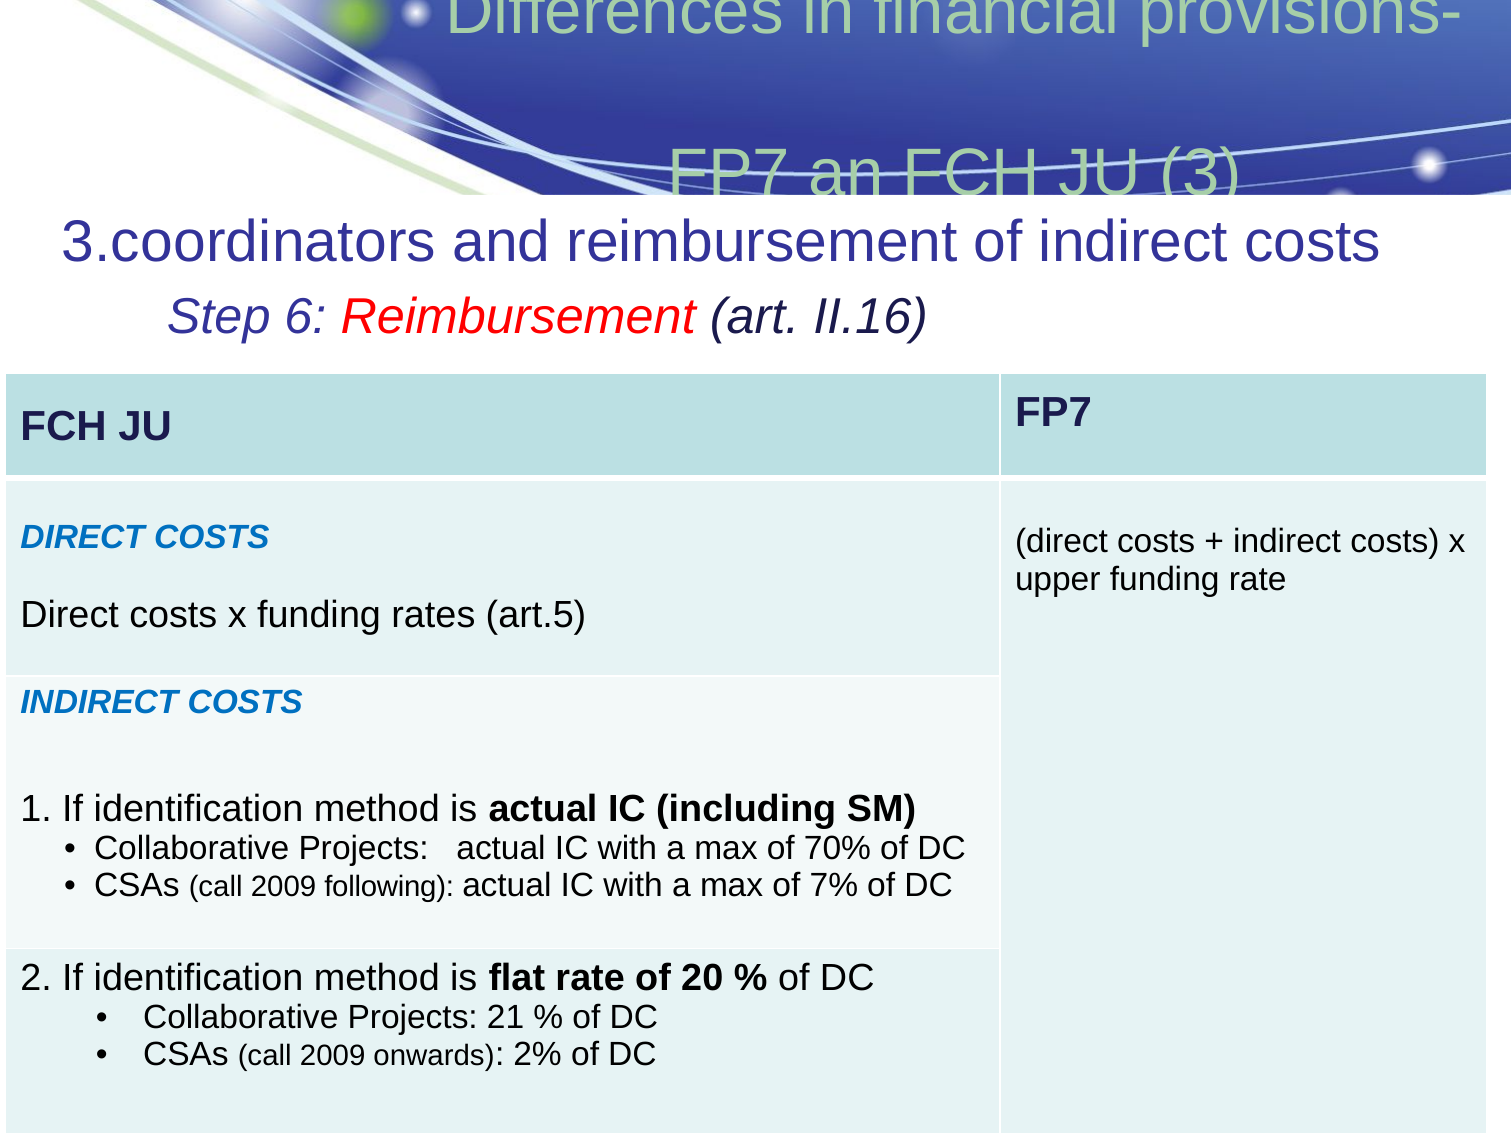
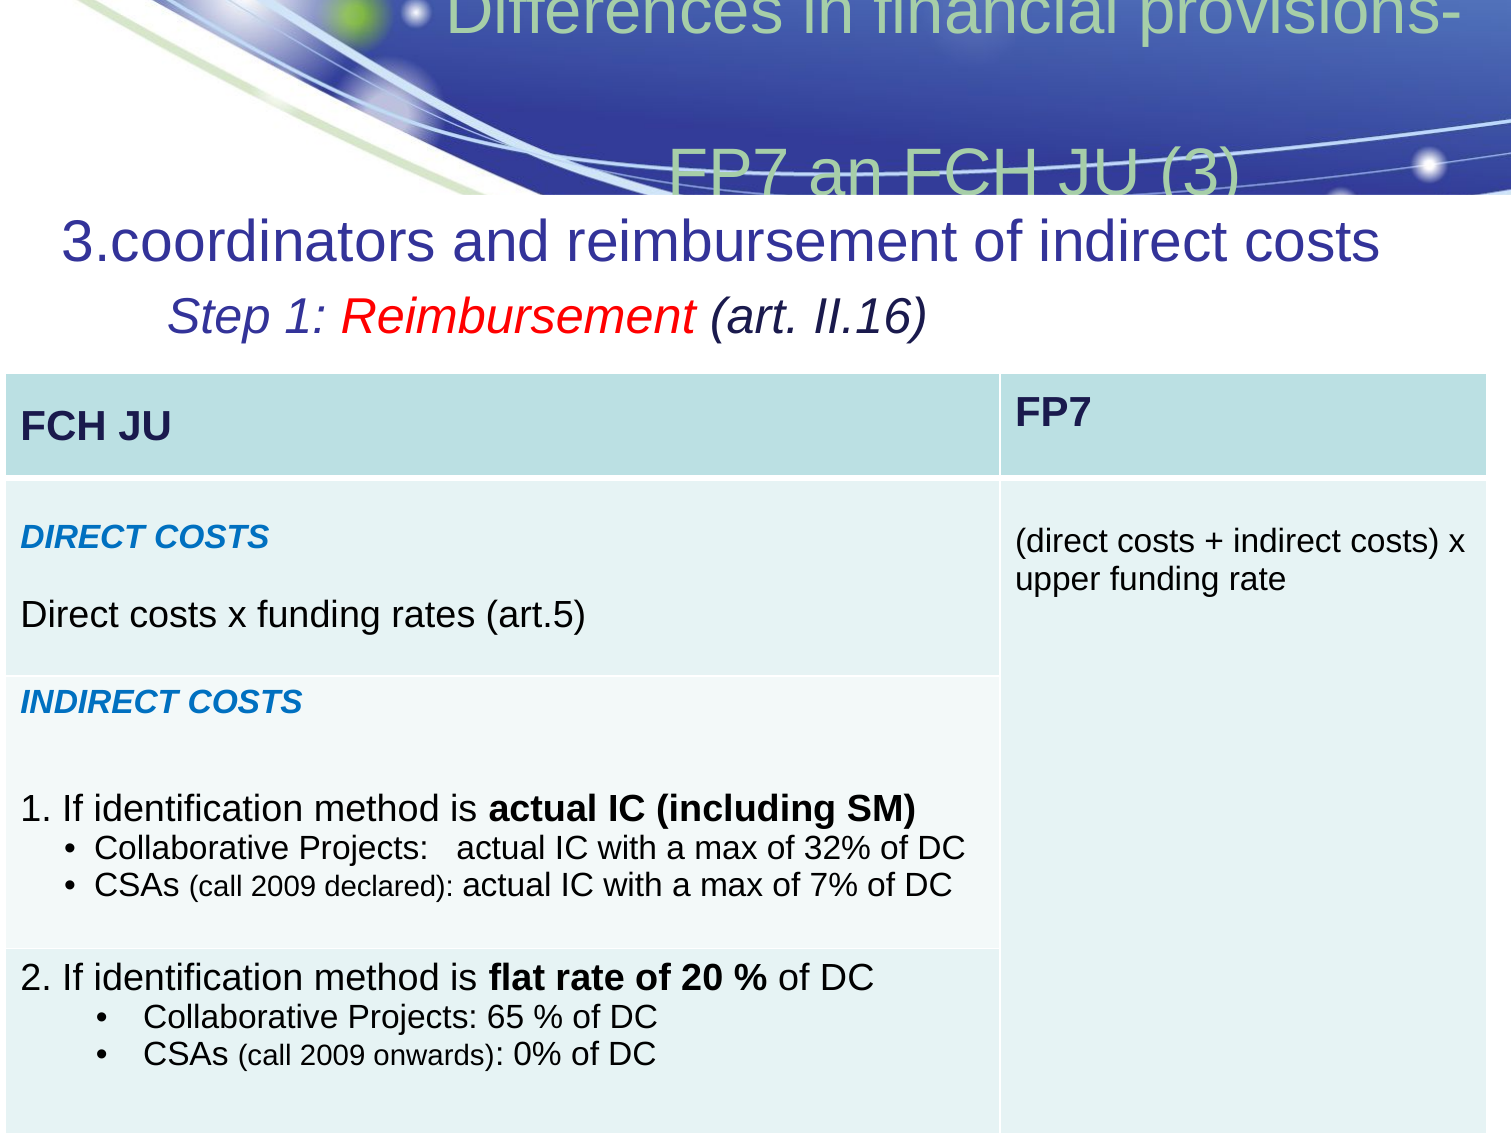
Step 6: 6 -> 1
70%: 70% -> 32%
following: following -> declared
21: 21 -> 65
2%: 2% -> 0%
